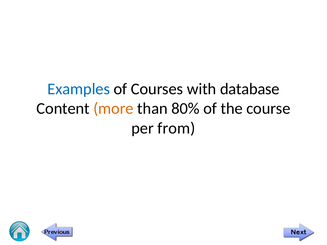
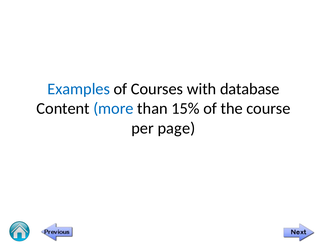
more colour: orange -> blue
80%: 80% -> 15%
from: from -> page
